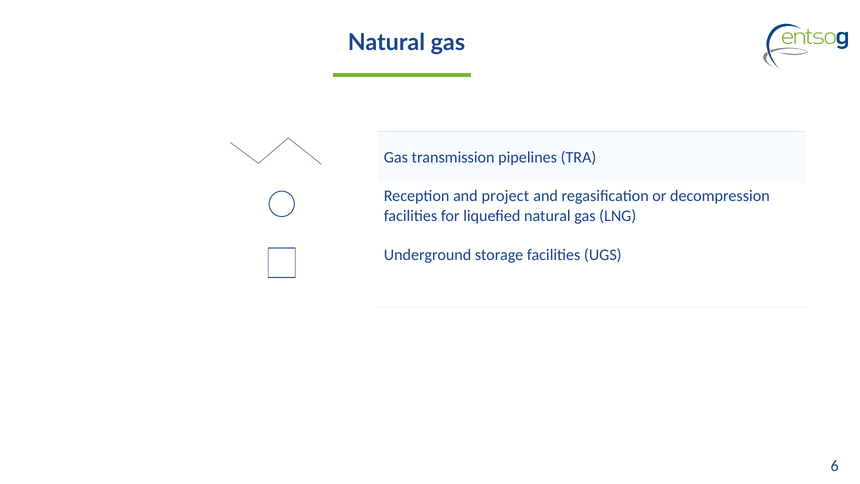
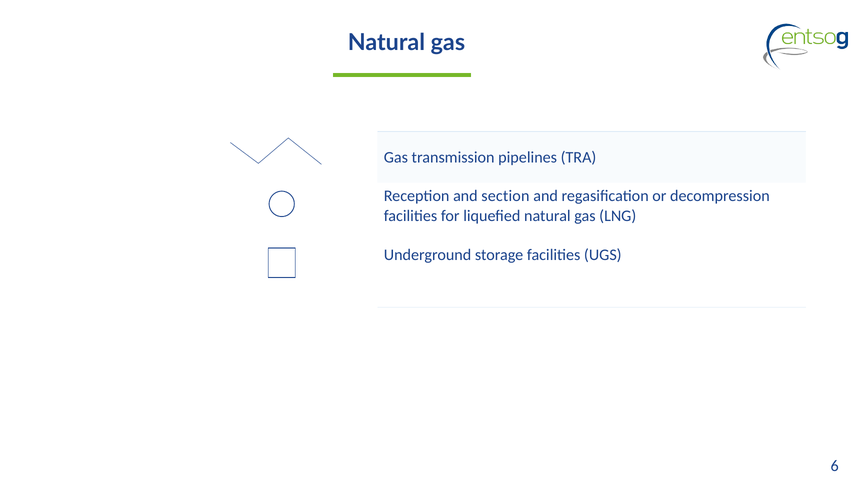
project: project -> section
